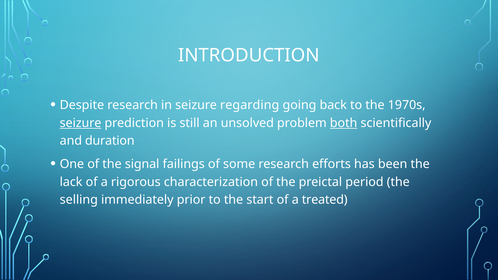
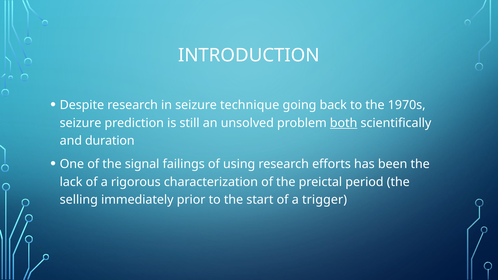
regarding: regarding -> technique
seizure at (81, 123) underline: present -> none
some: some -> using
treated: treated -> trigger
